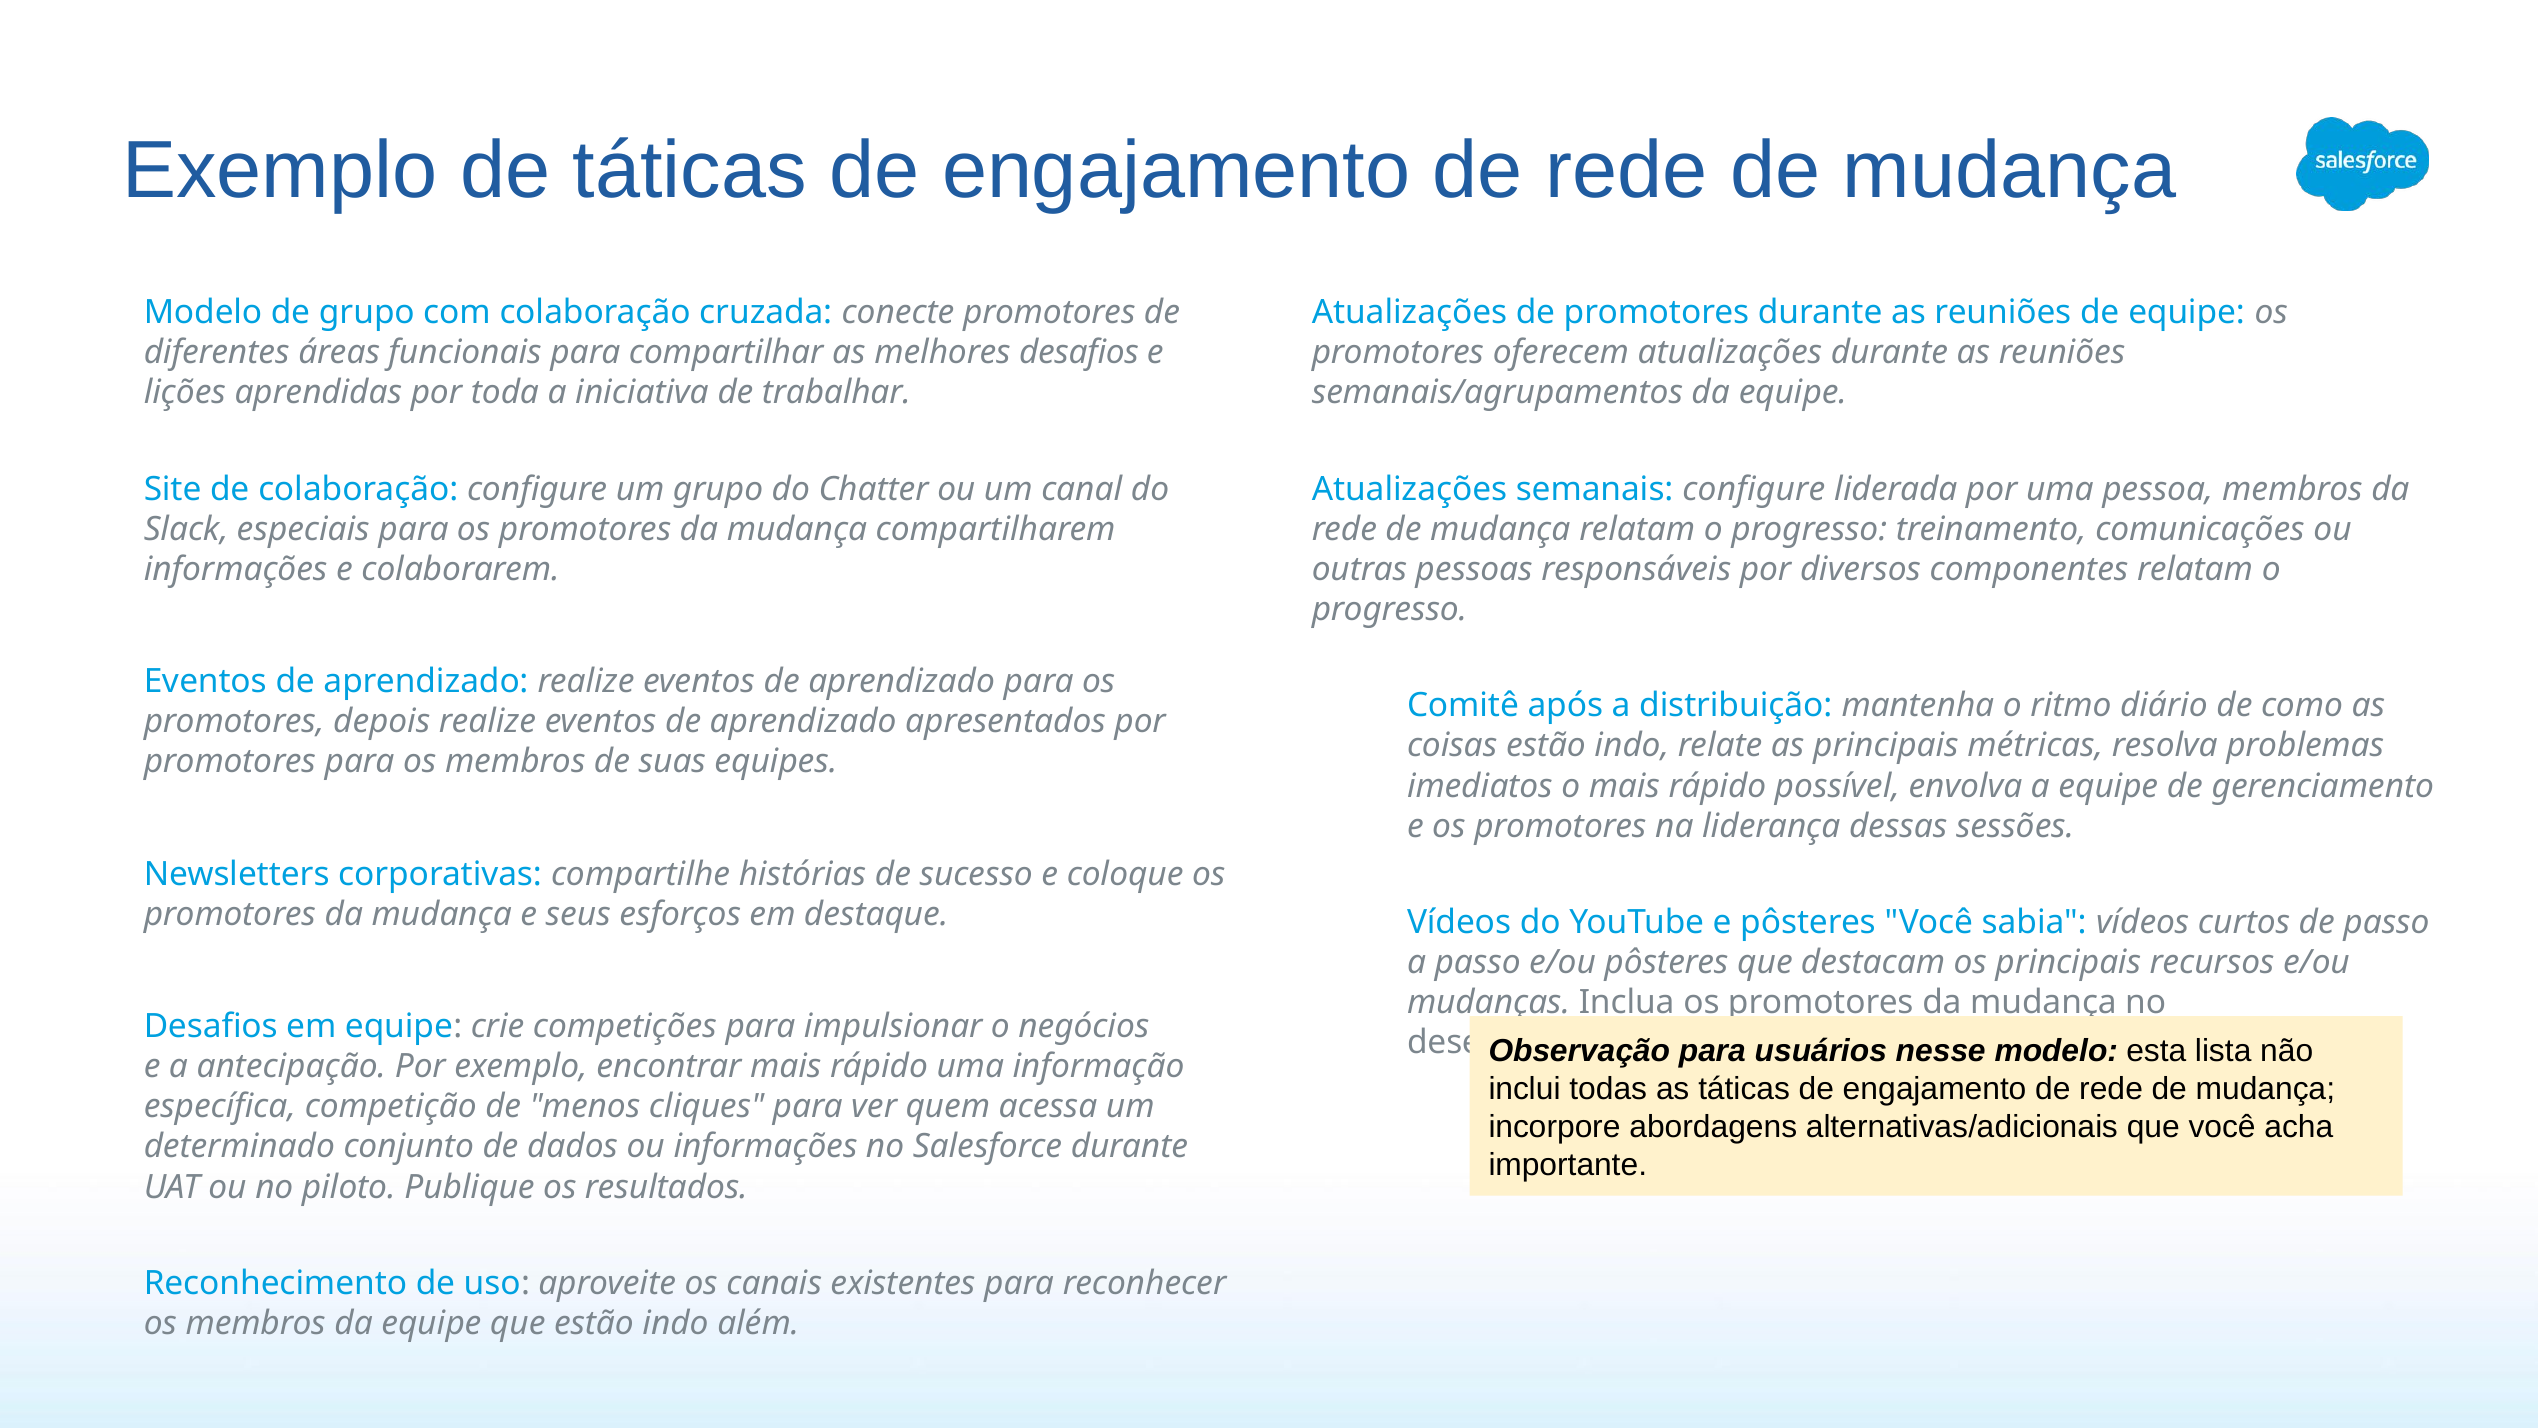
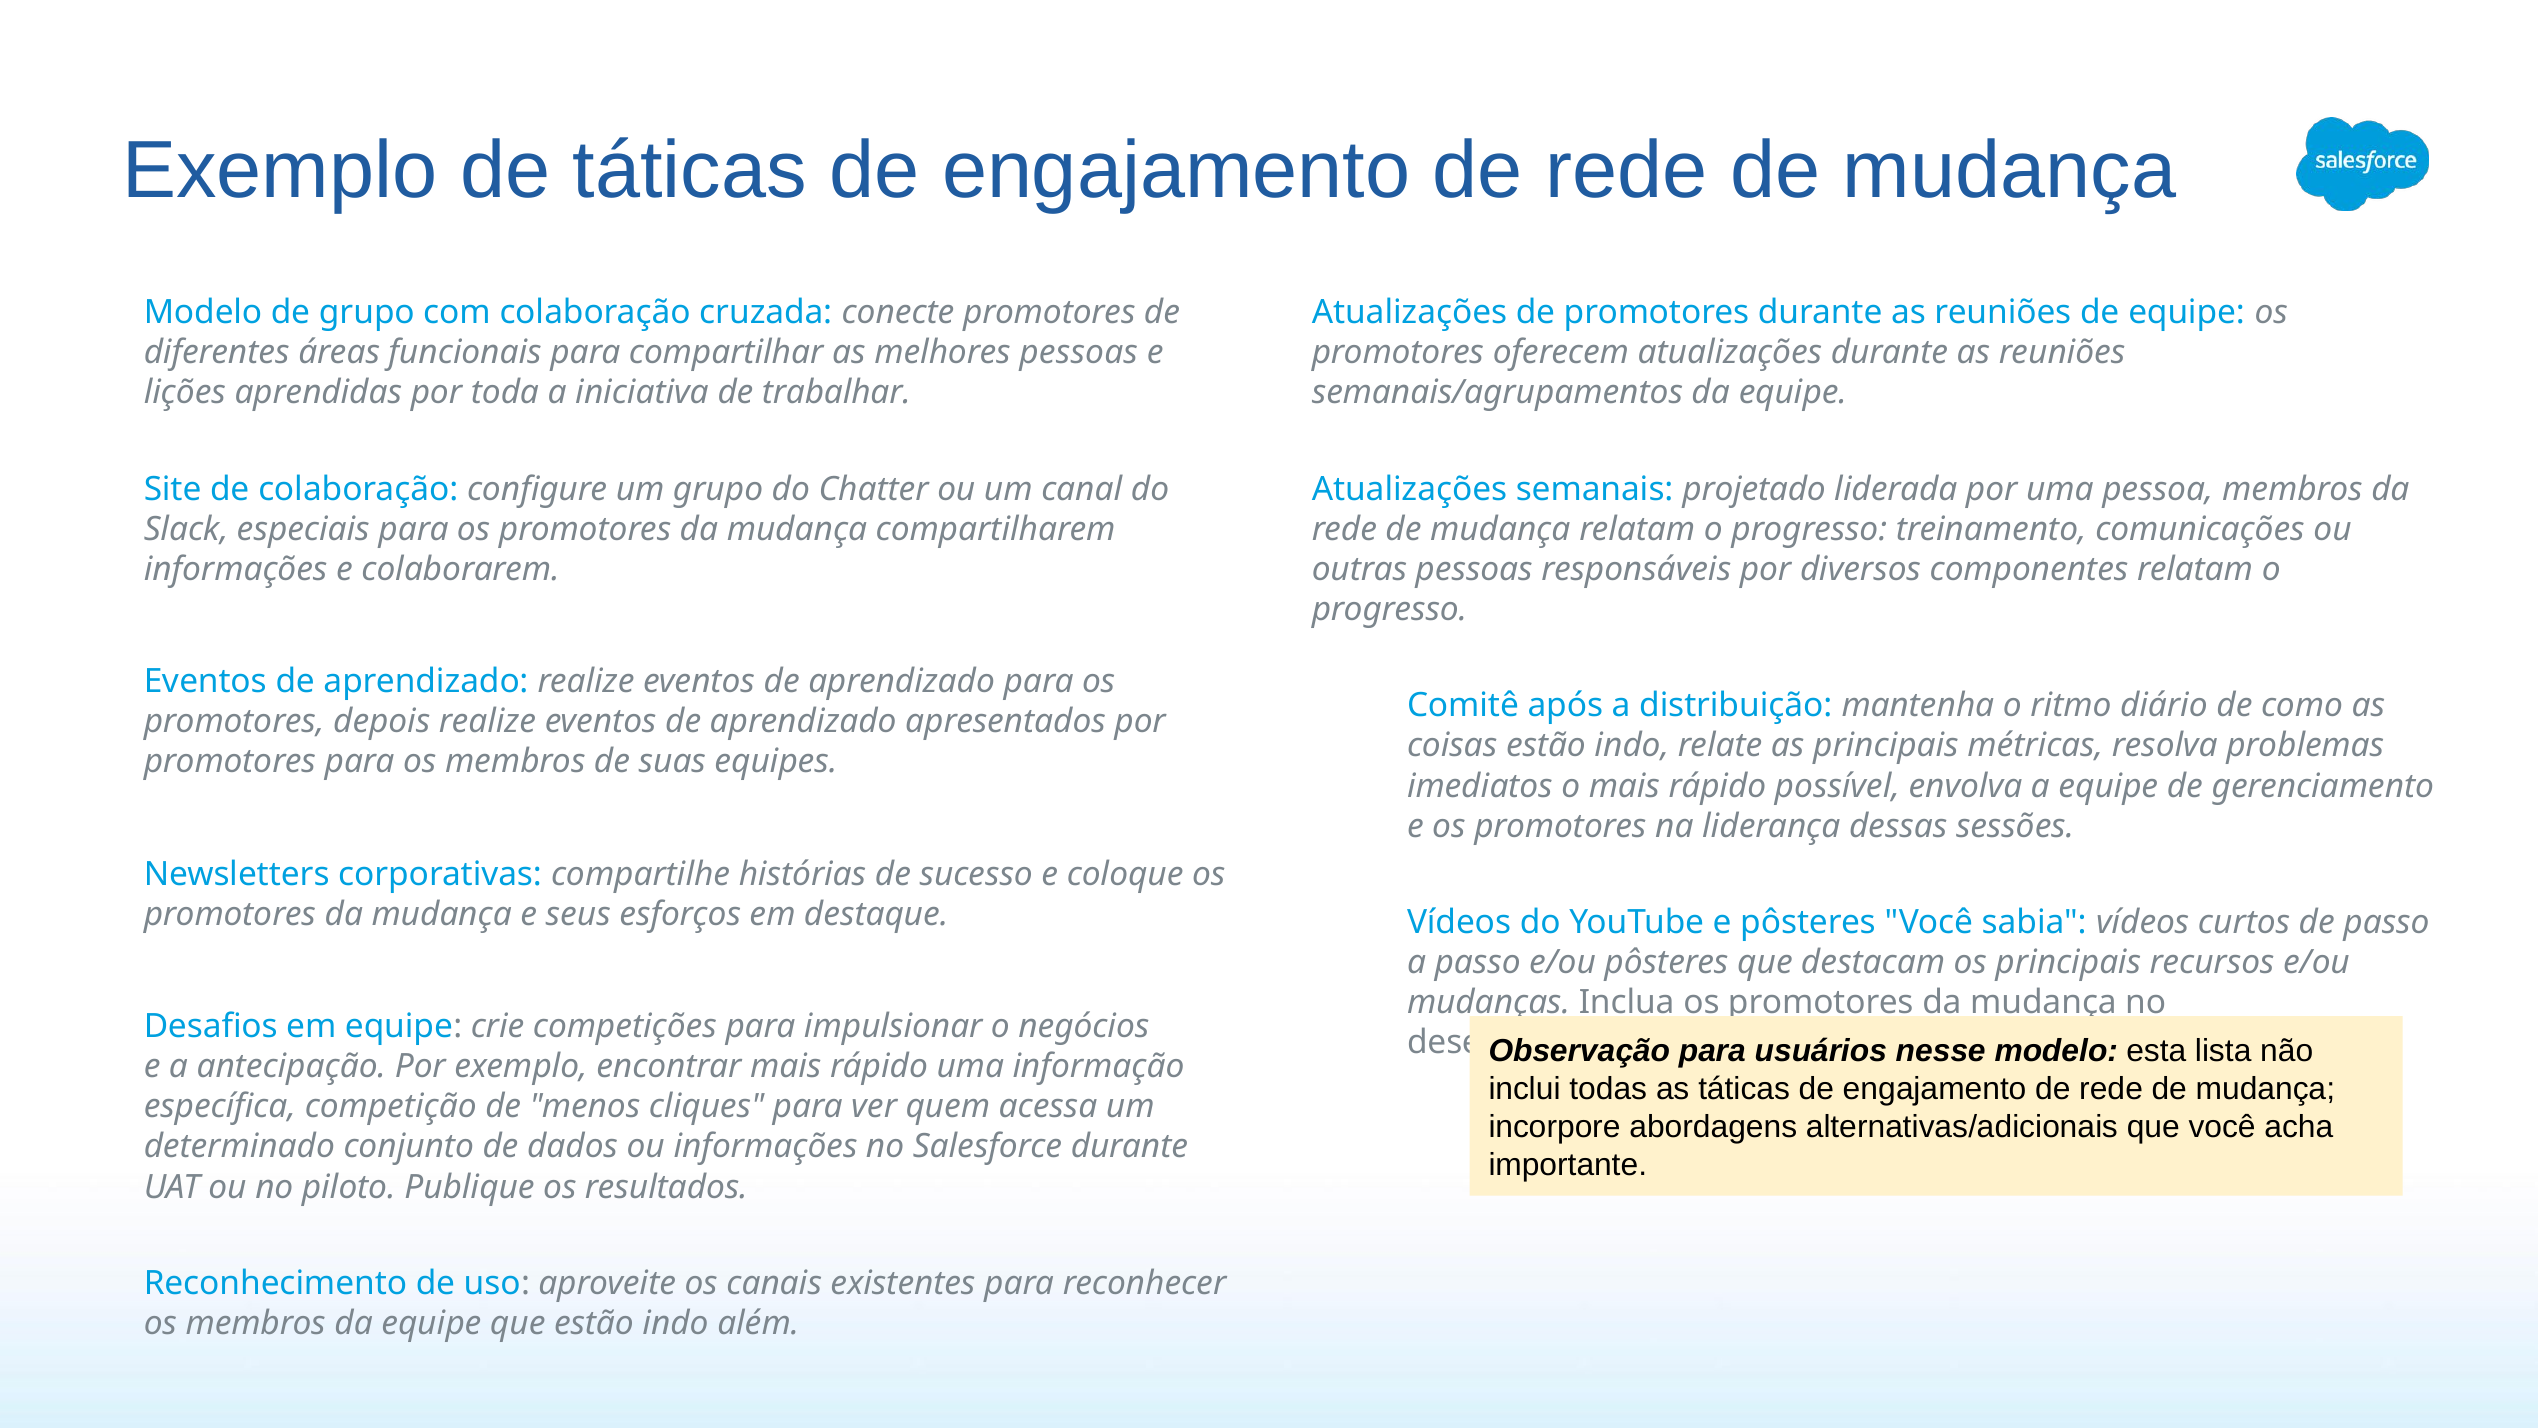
melhores desafios: desafios -> pessoas
semanais configure: configure -> projetado
